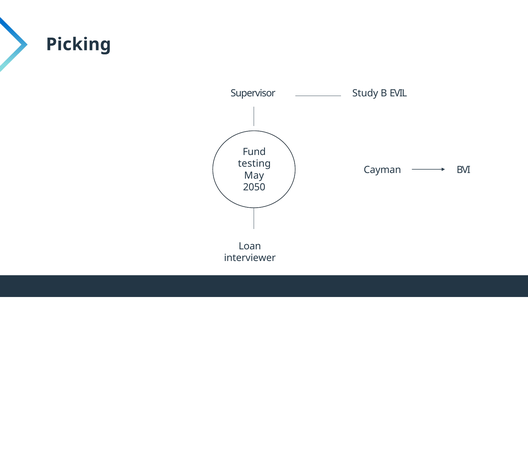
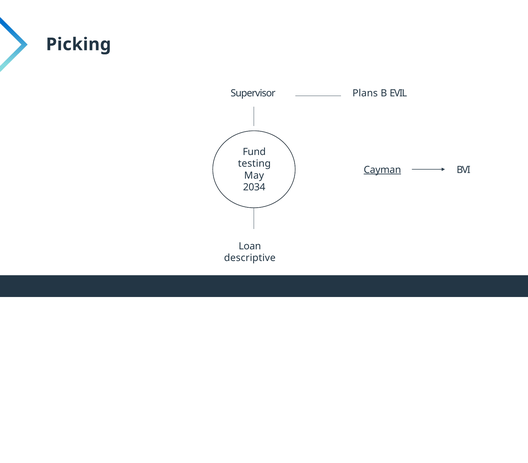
Study: Study -> Plans
Cayman underline: none -> present
2050: 2050 -> 2034
interviewer: interviewer -> descriptive
